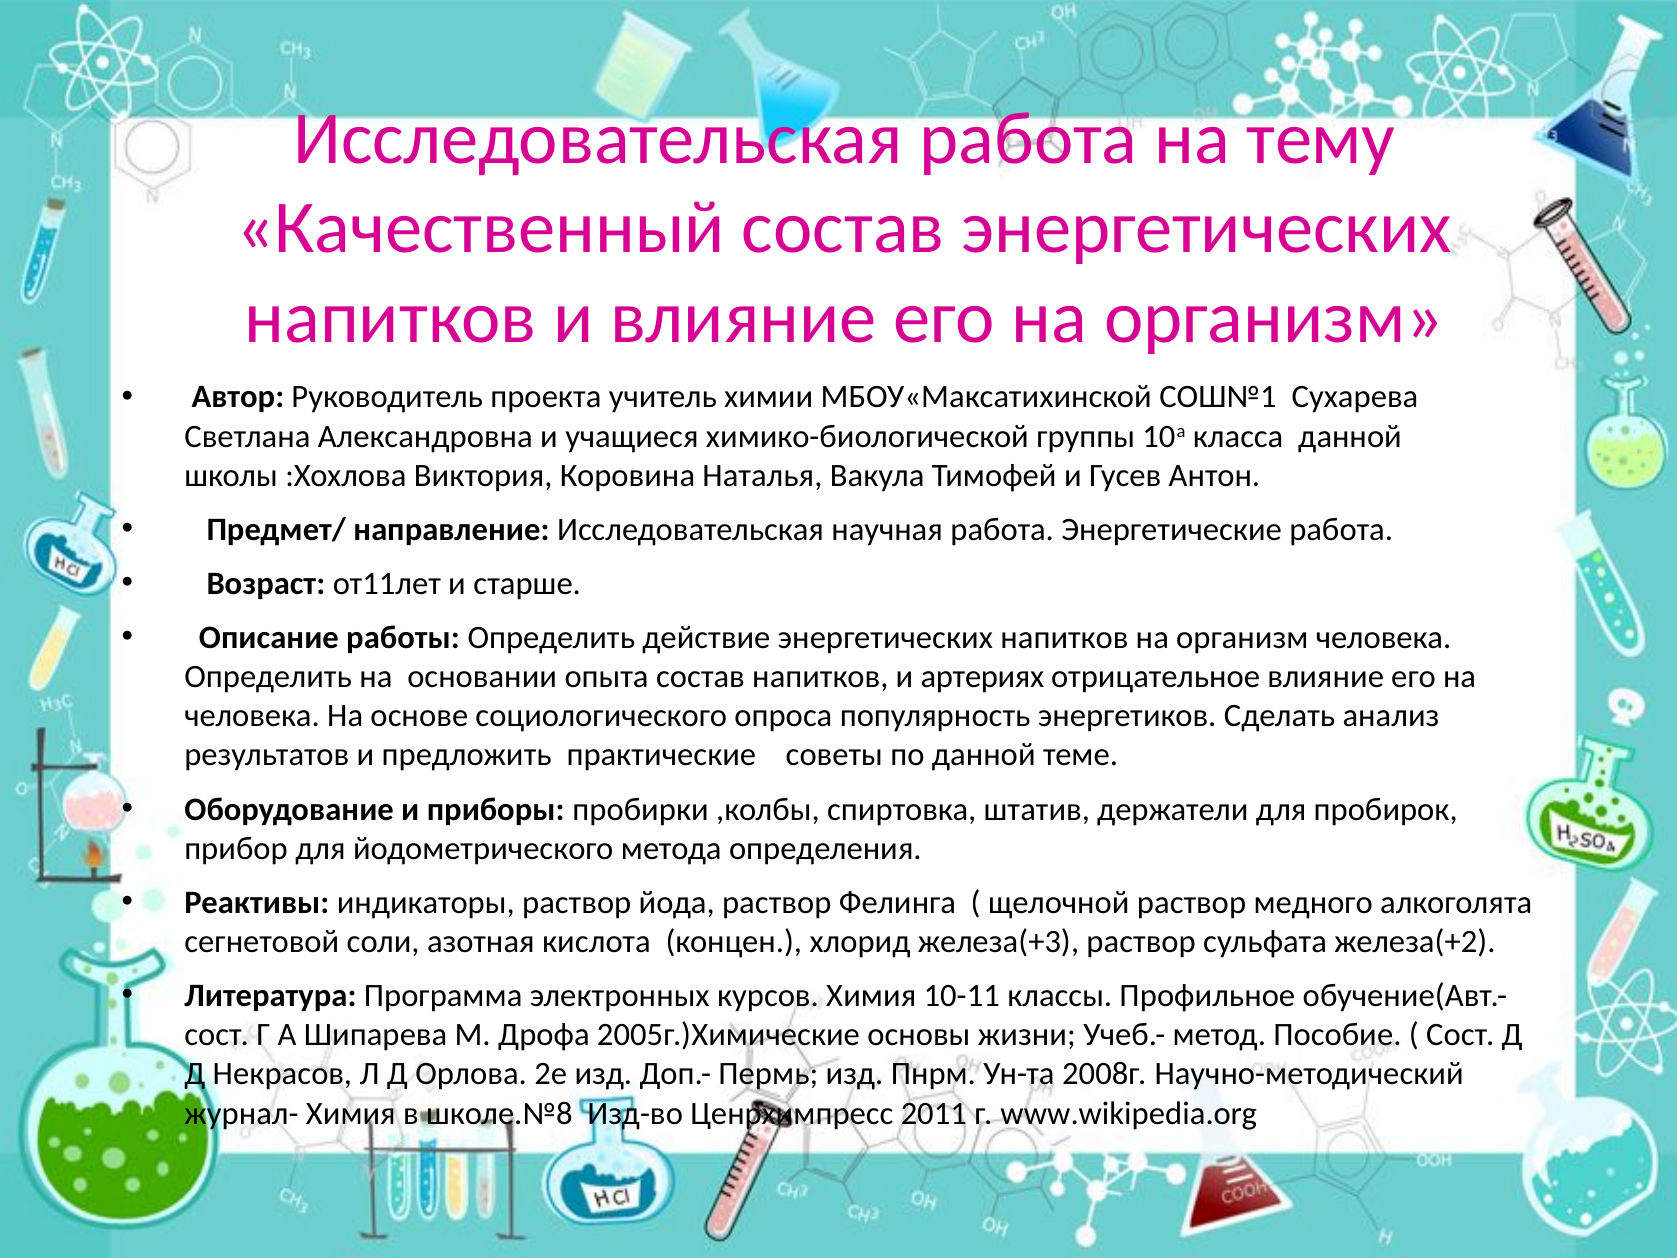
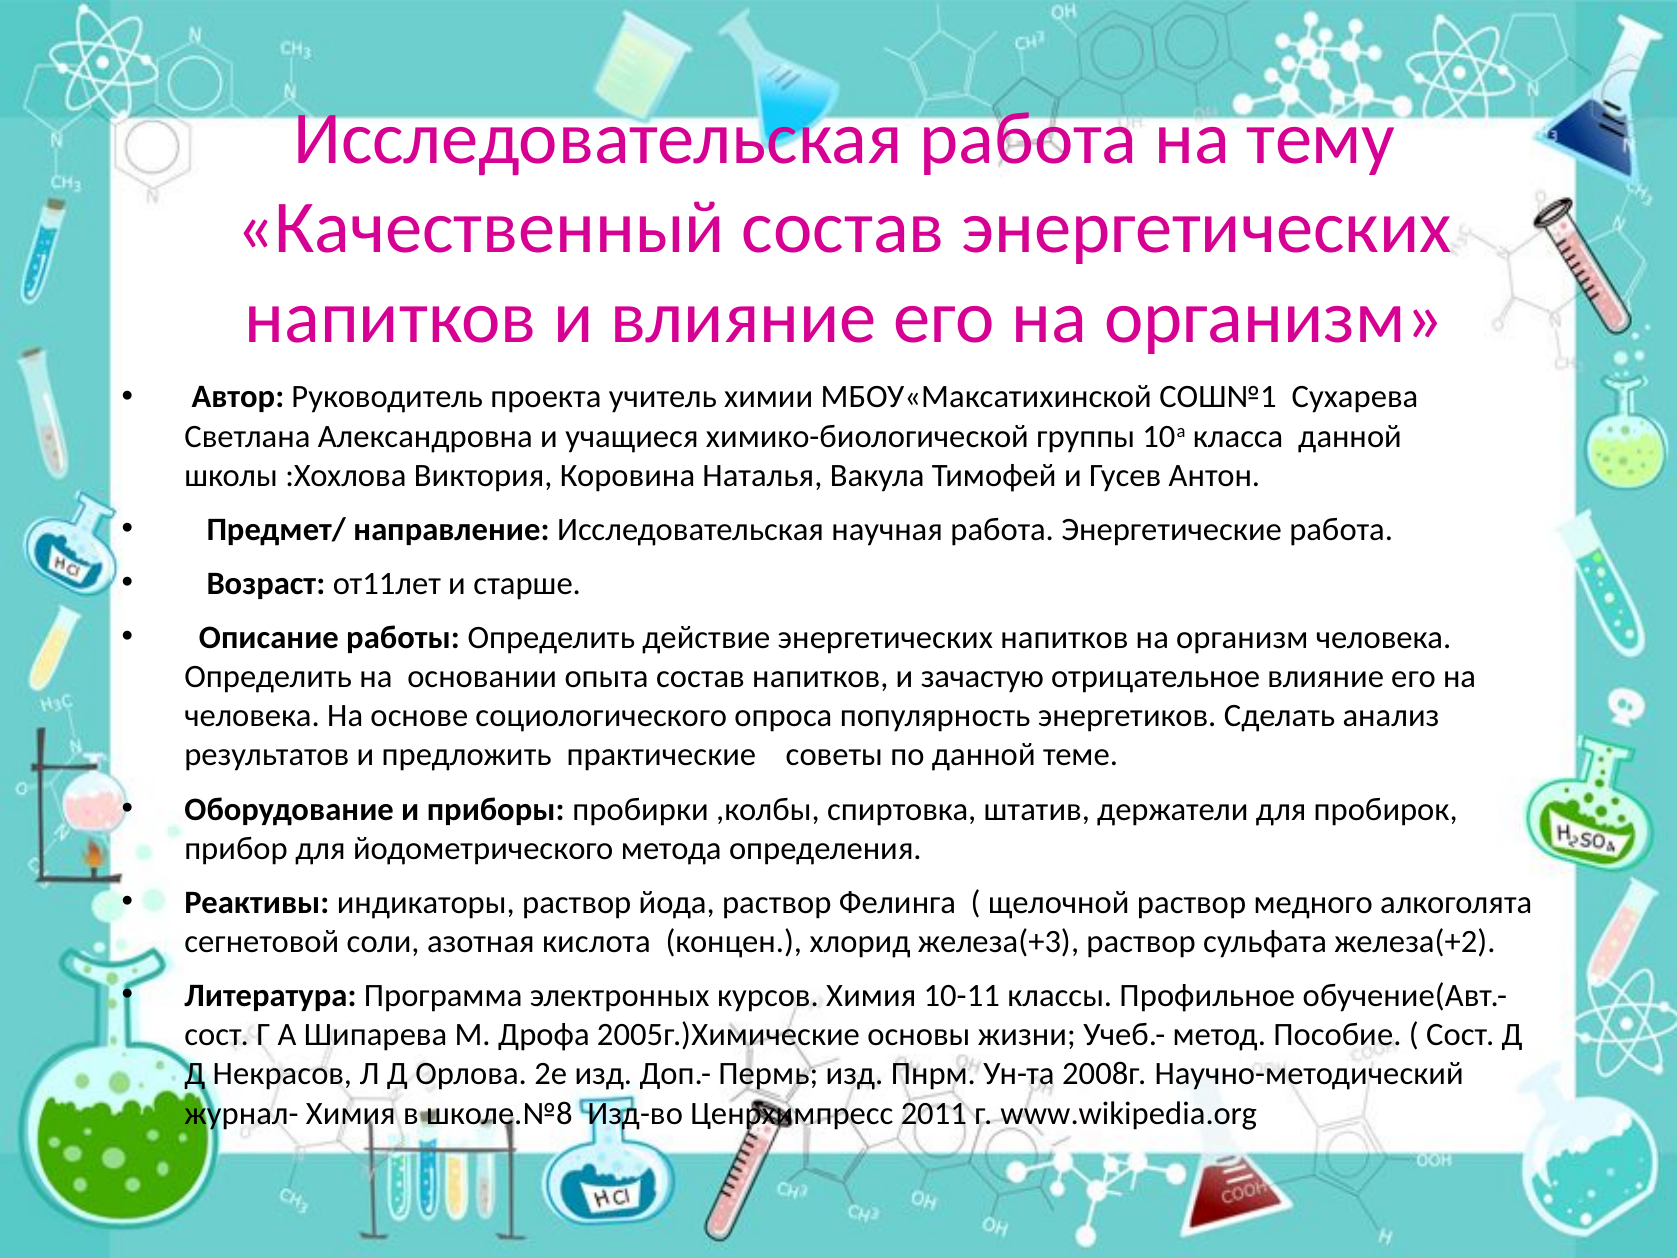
артериях: артериях -> зачастую
